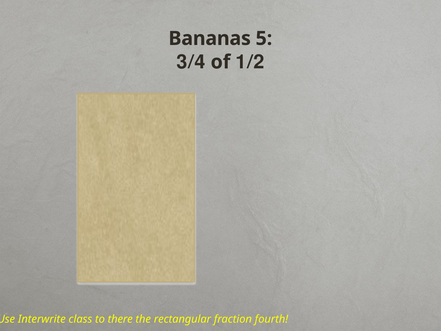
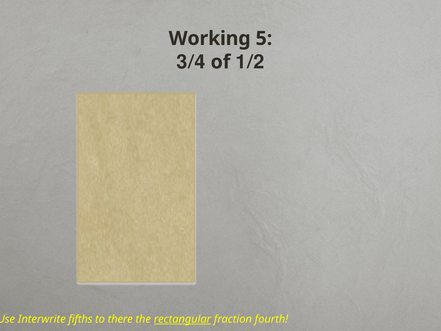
Bananas: Bananas -> Working
class: class -> fifths
rectangular underline: none -> present
